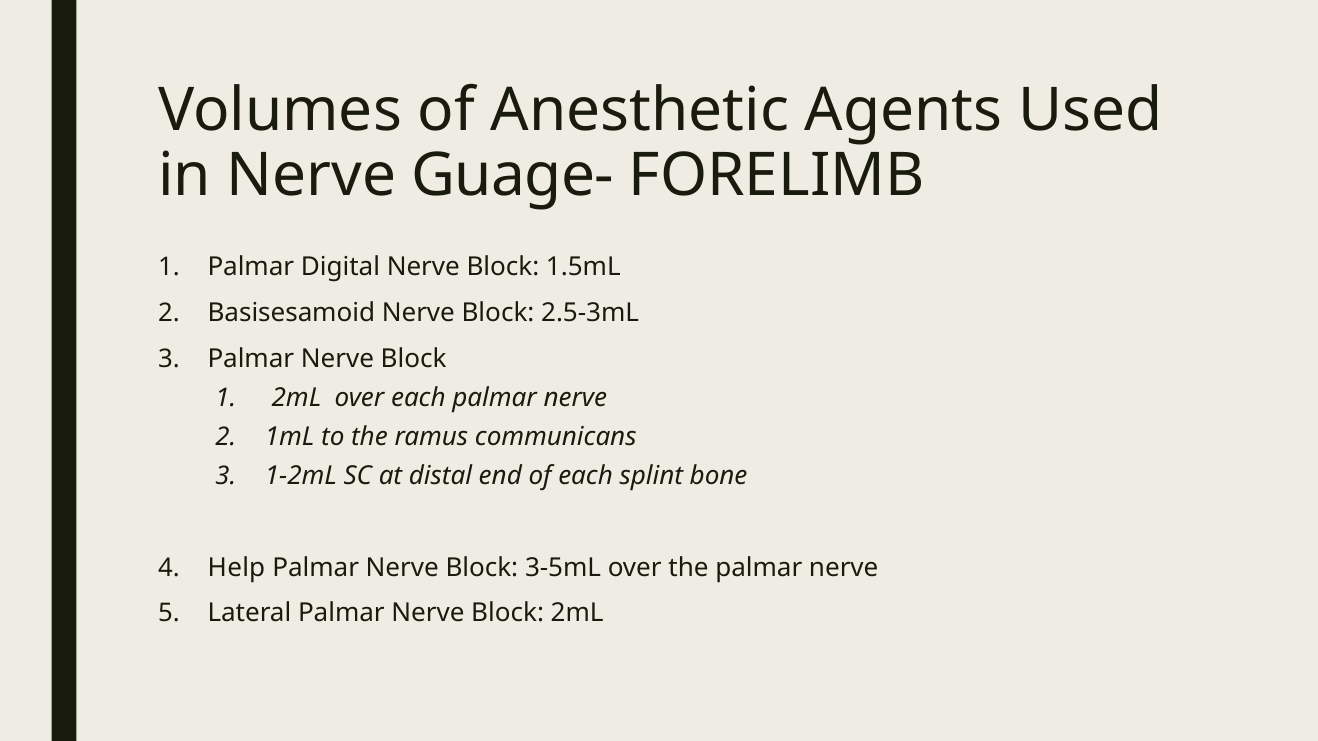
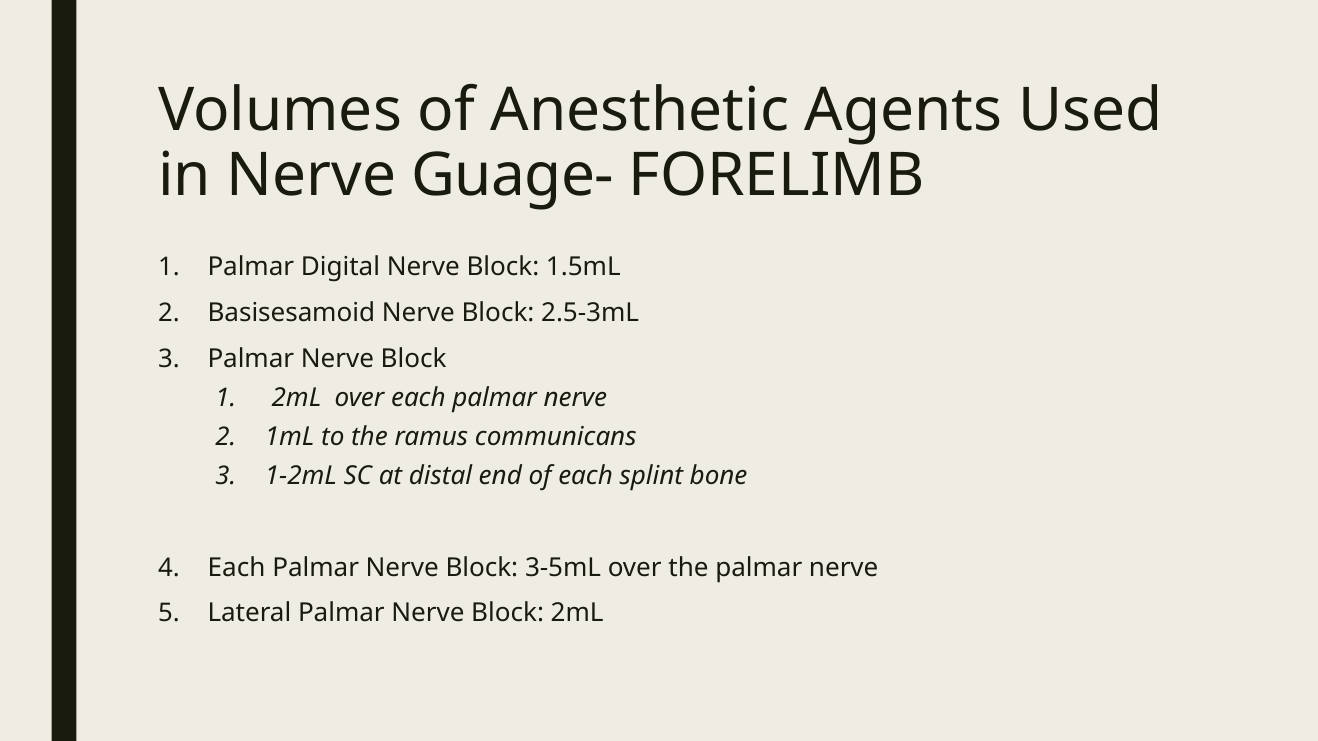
Help at (236, 568): Help -> Each
